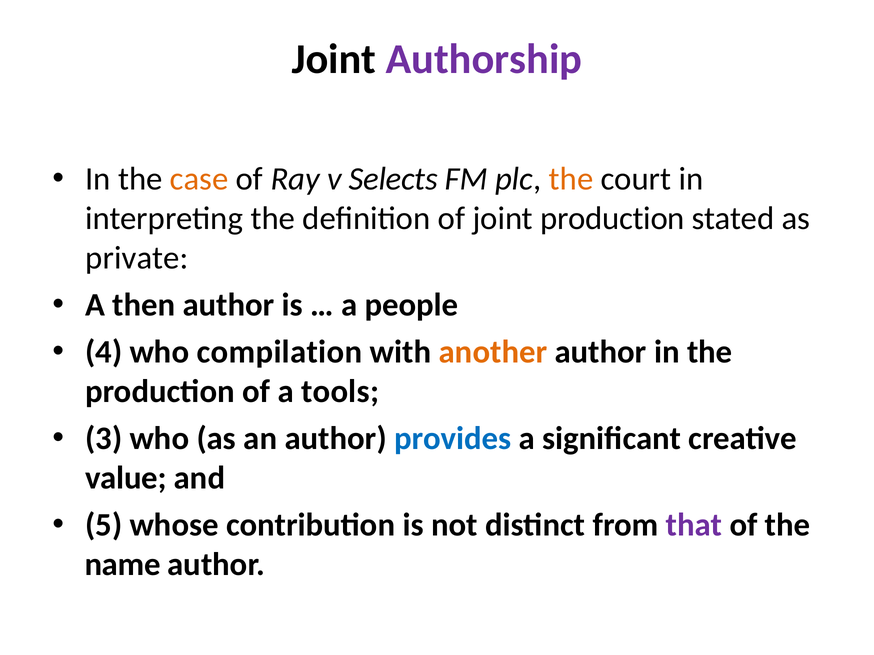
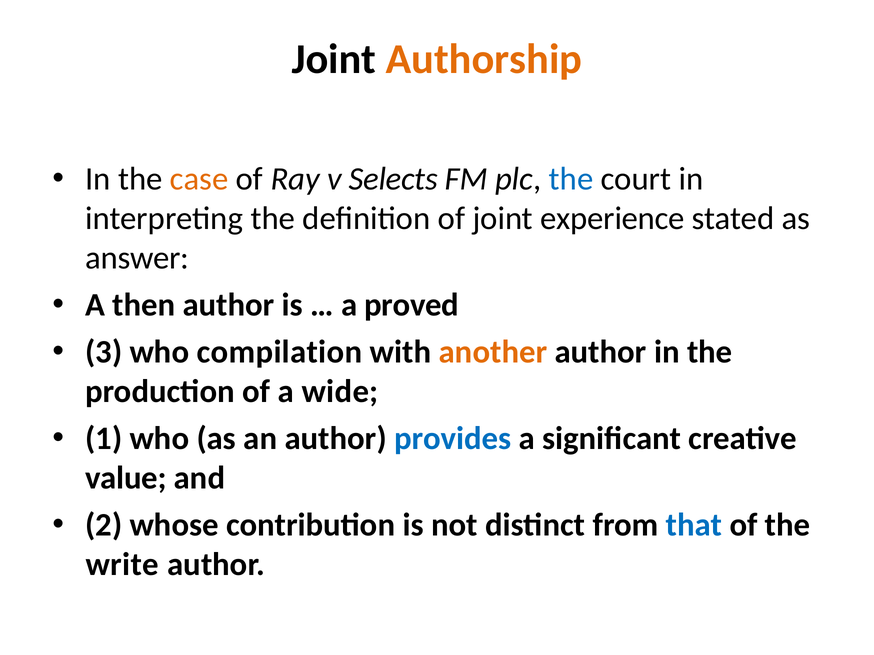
Authorship colour: purple -> orange
the at (571, 179) colour: orange -> blue
joint production: production -> experience
private: private -> answer
people: people -> proved
4: 4 -> 3
tools: tools -> wide
3: 3 -> 1
5: 5 -> 2
that colour: purple -> blue
name: name -> write
